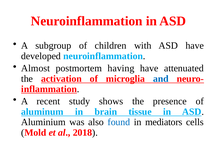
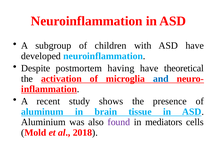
Almost: Almost -> Despite
attenuated: attenuated -> theoretical
found colour: blue -> purple
